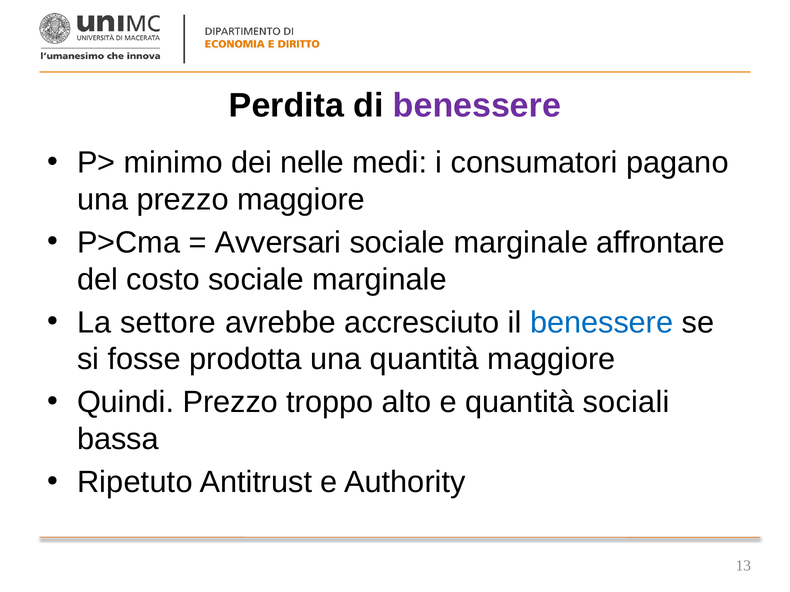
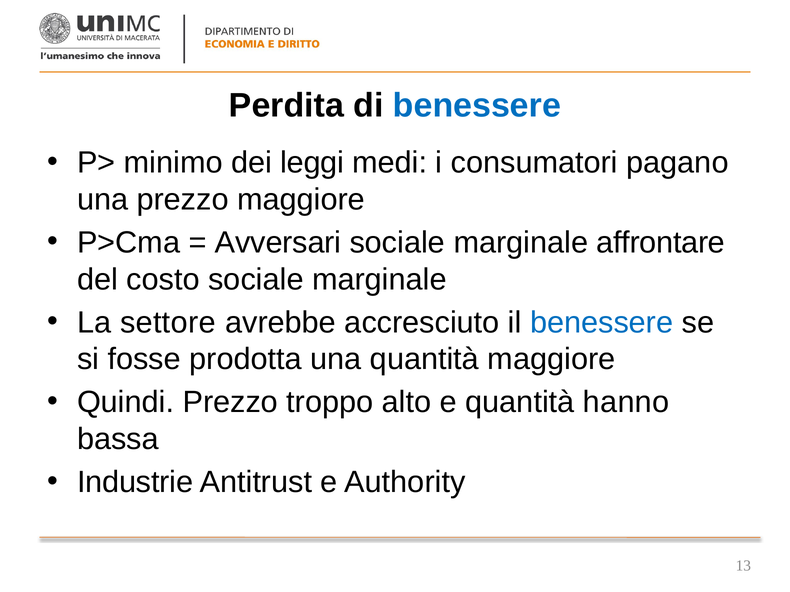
benessere at (477, 105) colour: purple -> blue
nelle: nelle -> leggi
sociali: sociali -> hanno
Ripetuto: Ripetuto -> Industrie
